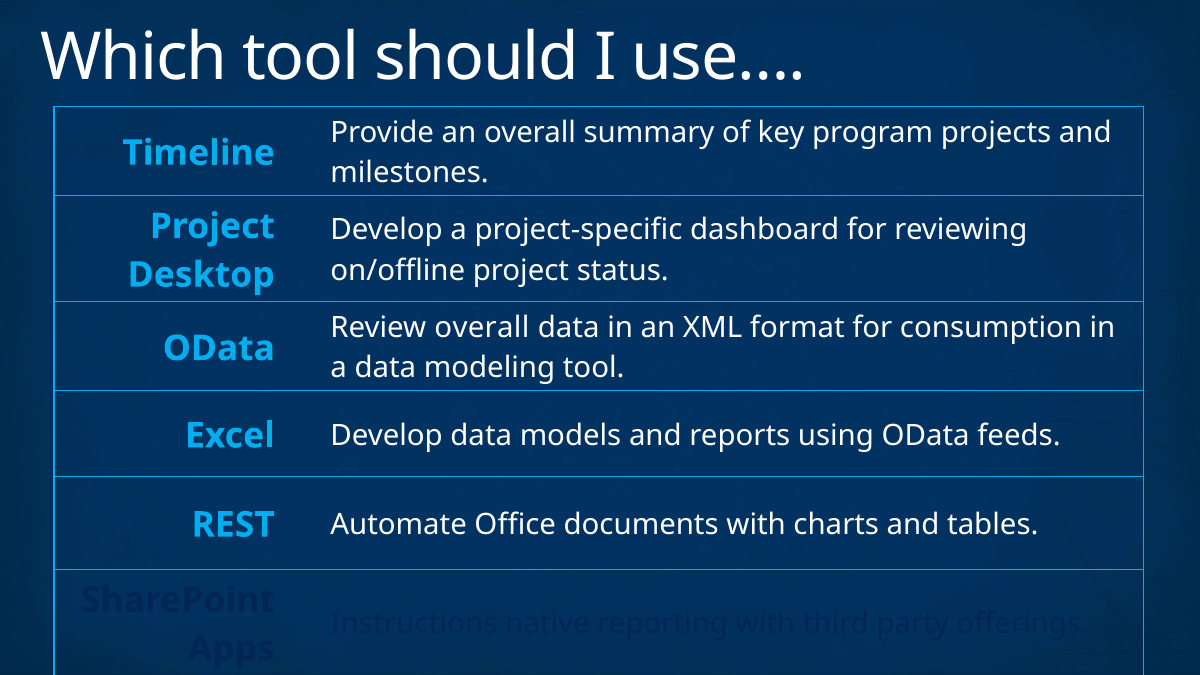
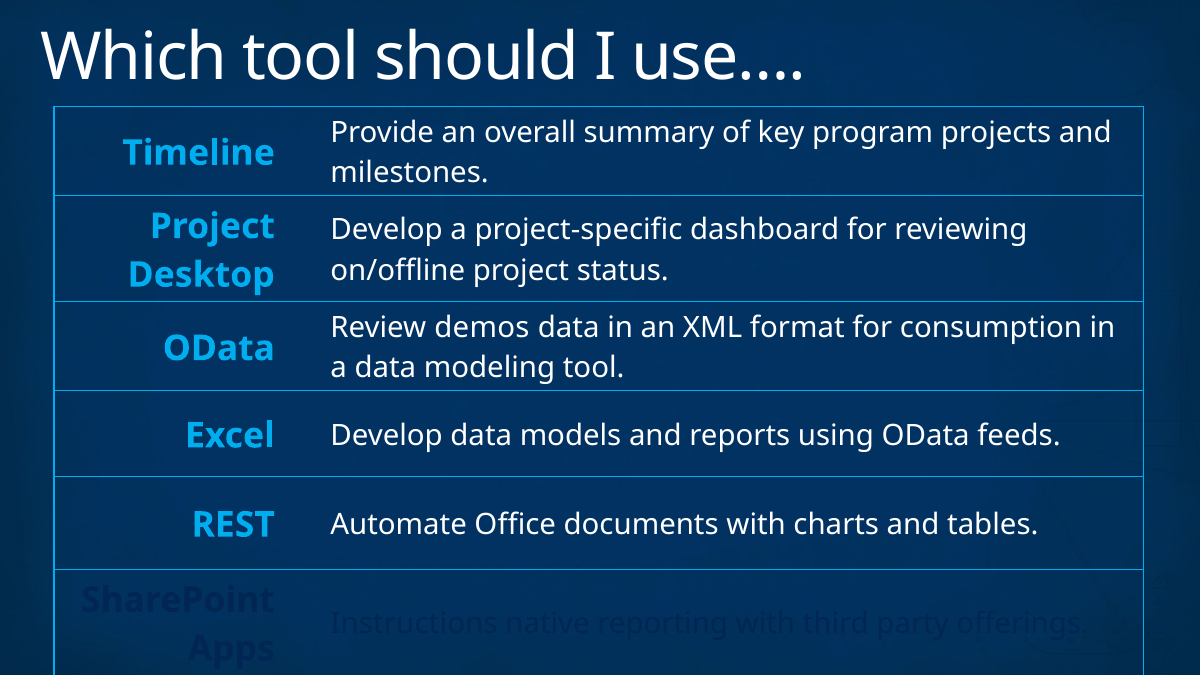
Review overall: overall -> demos
